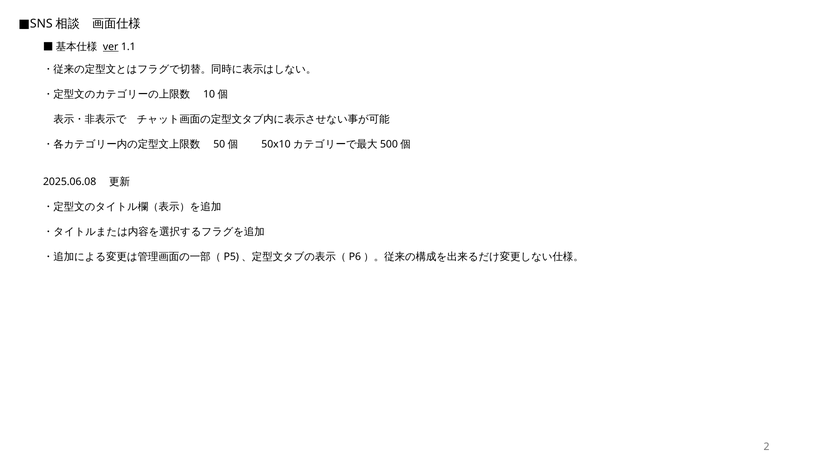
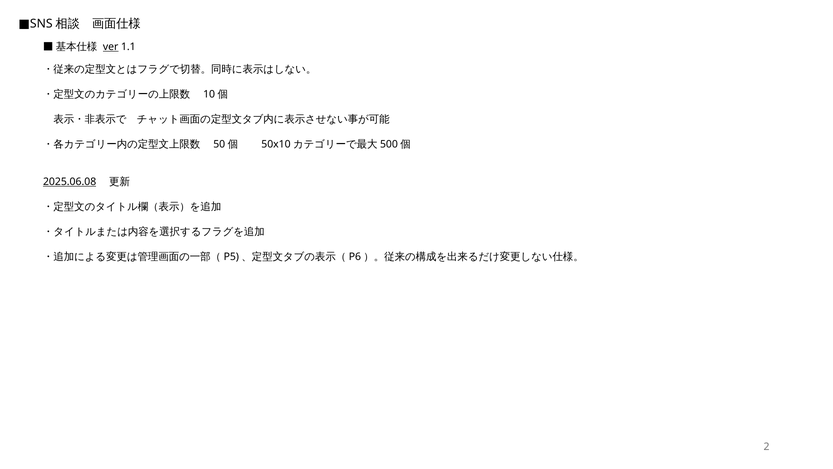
2025.06.08 underline: none -> present
